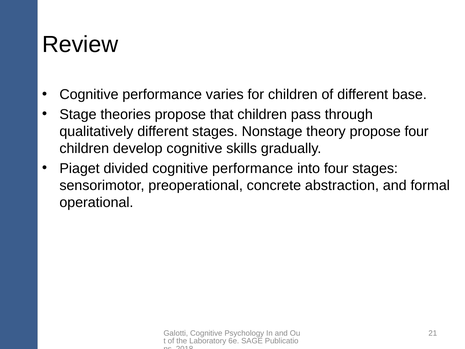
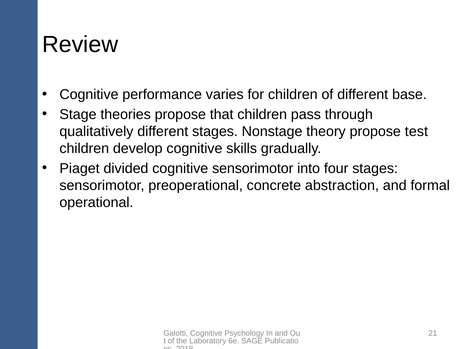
propose four: four -> test
divided cognitive performance: performance -> sensorimotor
